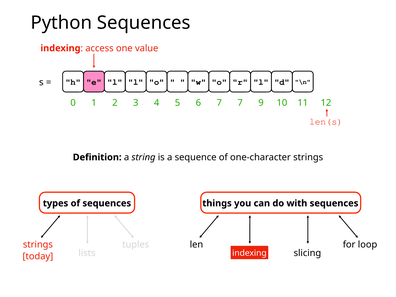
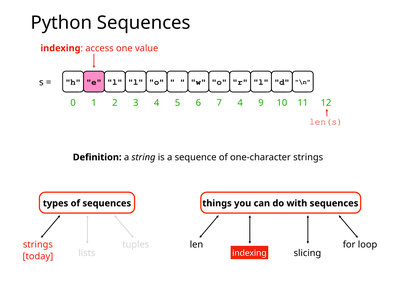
7 7: 7 -> 4
